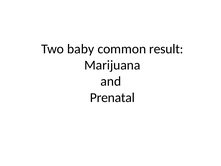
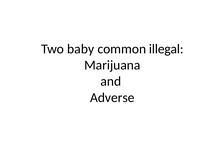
result: result -> illegal
Prenatal: Prenatal -> Adverse
